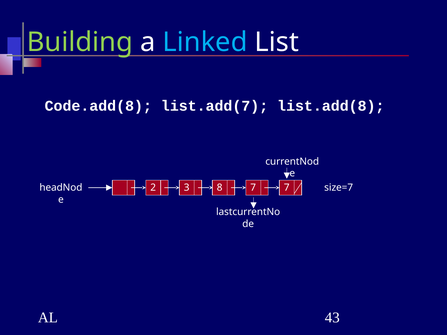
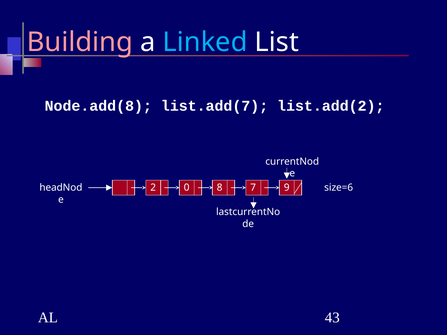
Building colour: light green -> pink
Code.add(8: Code.add(8 -> Node.add(8
list.add(8: list.add(8 -> list.add(2
3: 3 -> 0
7 7: 7 -> 9
size=7: size=7 -> size=6
